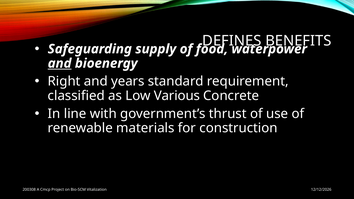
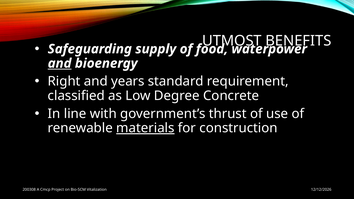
DEFINES: DEFINES -> UTMOST
Various: Various -> Degree
materials underline: none -> present
